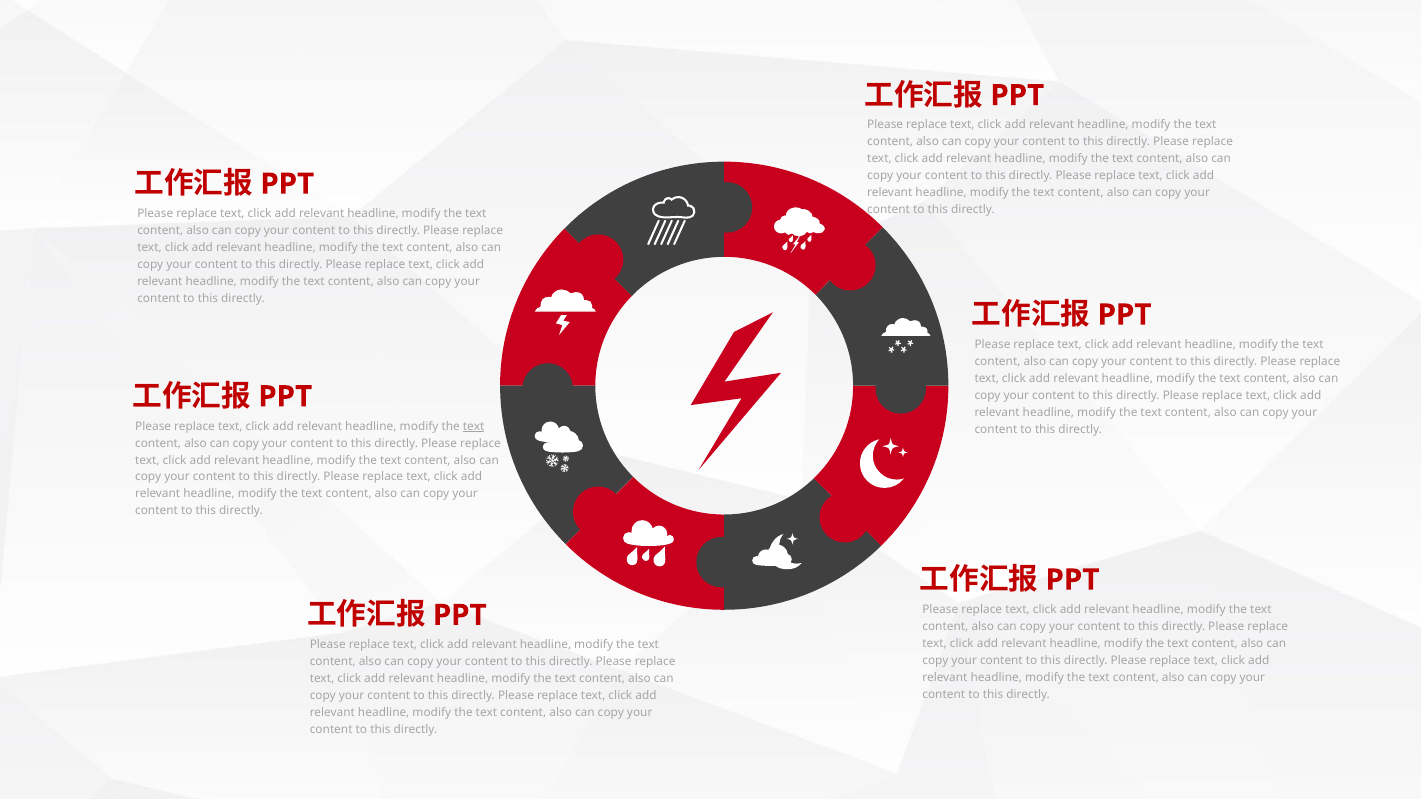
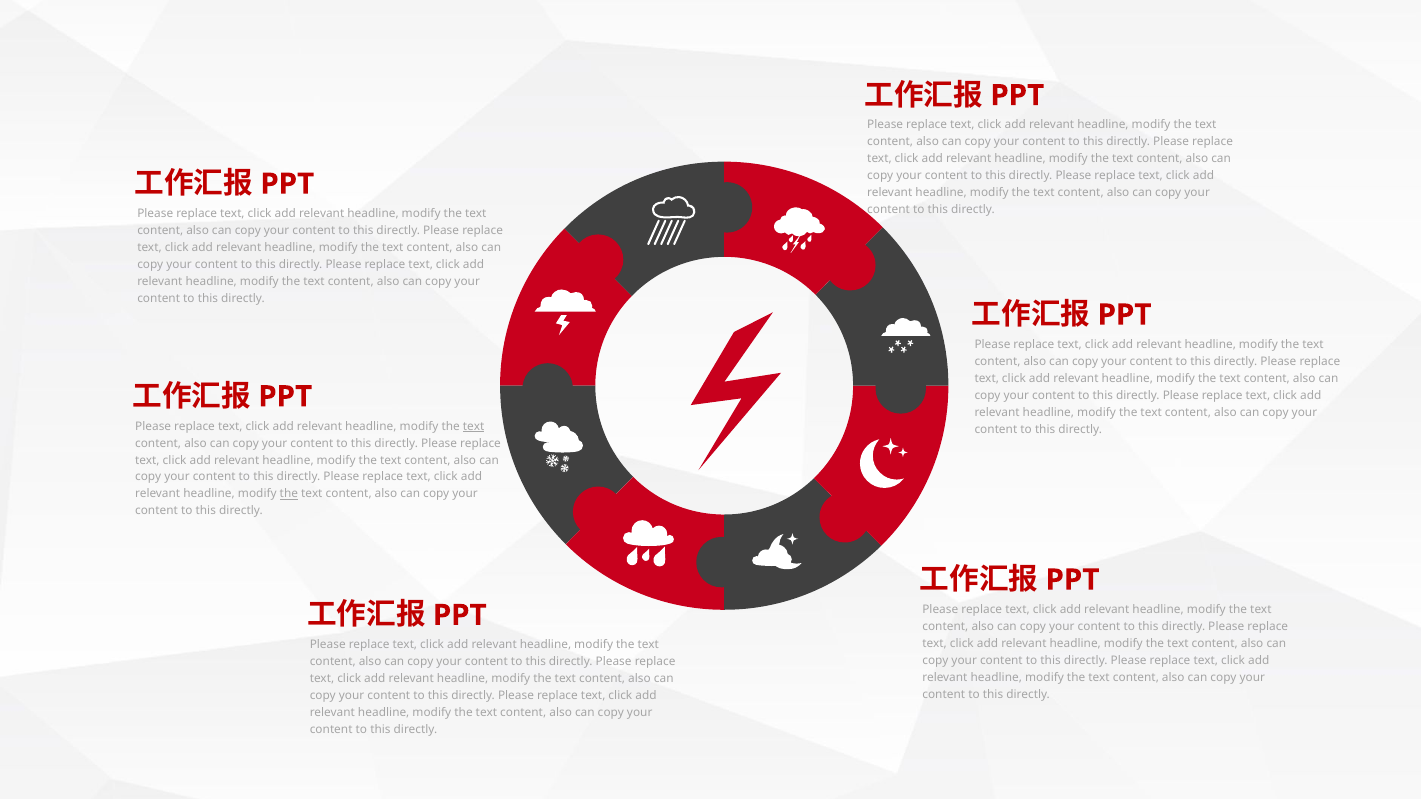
the at (289, 494) underline: none -> present
